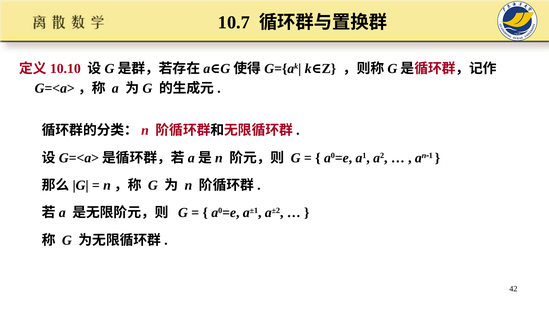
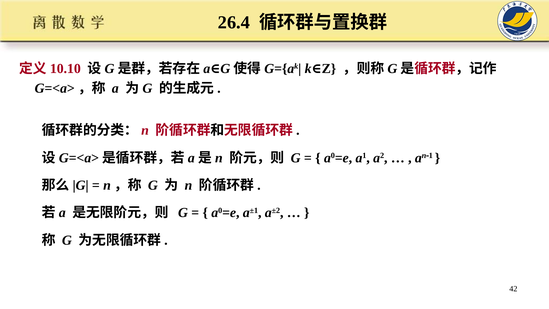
10.7: 10.7 -> 26.4
